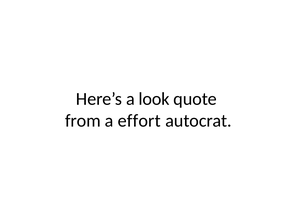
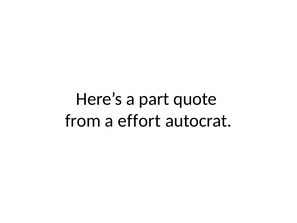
look: look -> part
